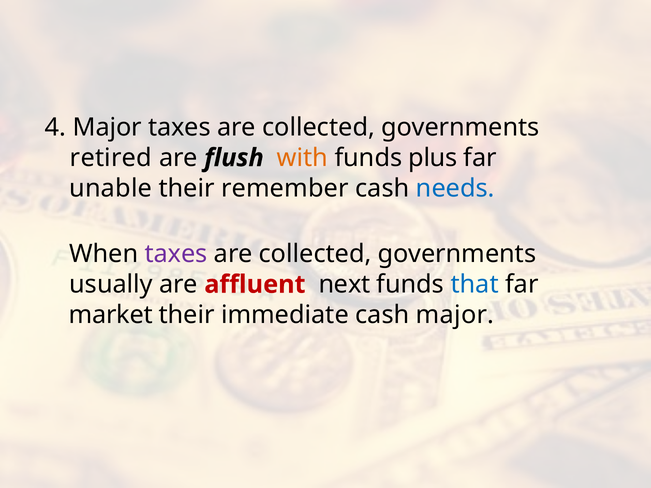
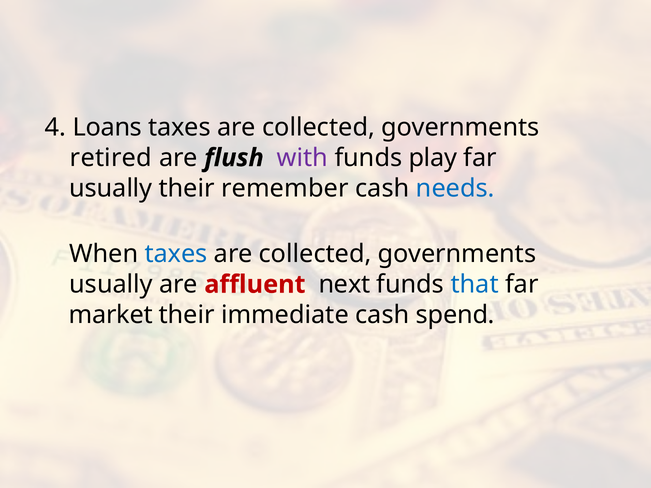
4 Major: Major -> Loans
with colour: orange -> purple
plus: plus -> play
unable at (111, 188): unable -> usually
taxes at (176, 254) colour: purple -> blue
cash major: major -> spend
